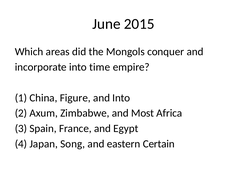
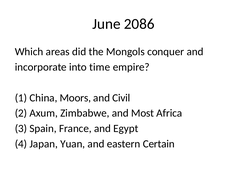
2015: 2015 -> 2086
Figure: Figure -> Moors
and Into: Into -> Civil
Song: Song -> Yuan
